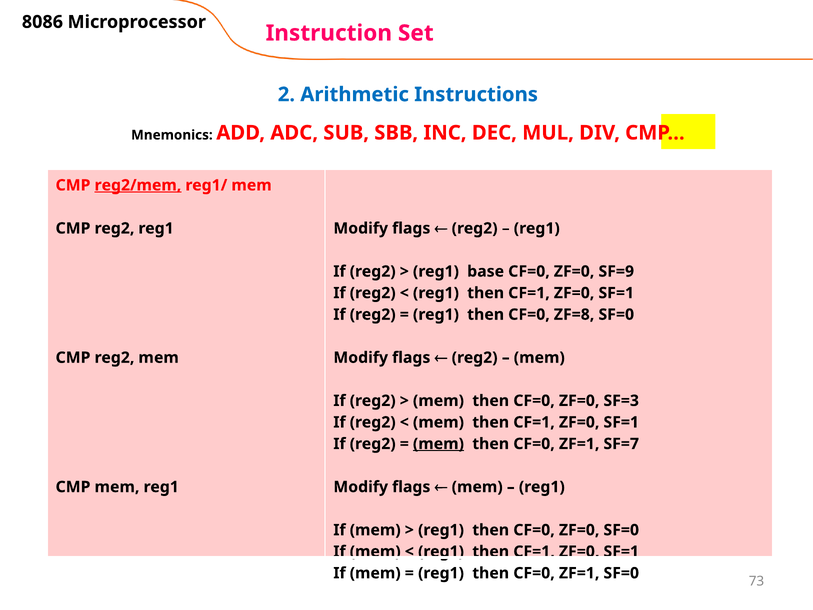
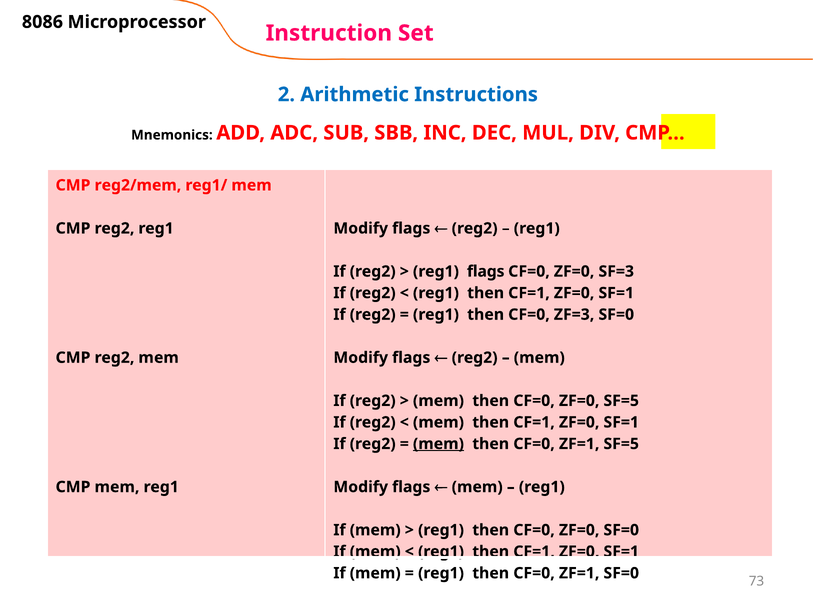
reg2/mem underline: present -> none
reg1 base: base -> flags
SF=9: SF=9 -> SF=3
ZF=8: ZF=8 -> ZF=3
ZF=0 SF=3: SF=3 -> SF=5
ZF=1 SF=7: SF=7 -> SF=5
